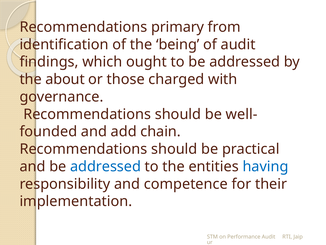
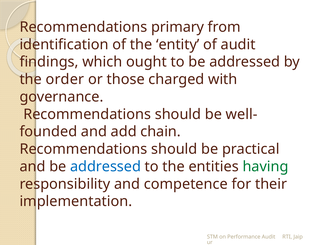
being: being -> entity
about: about -> order
having colour: blue -> green
